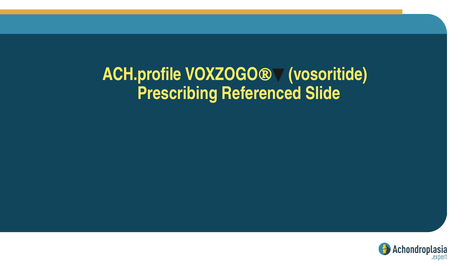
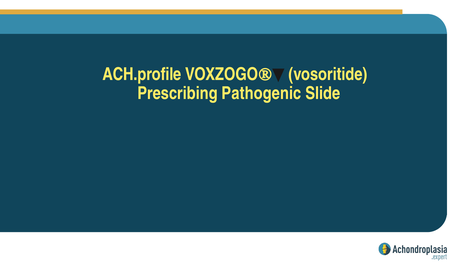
Referenced: Referenced -> Pathogenic
